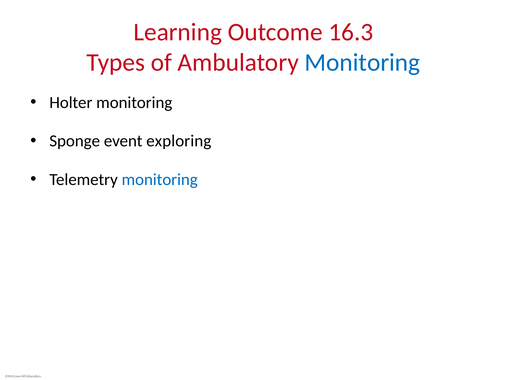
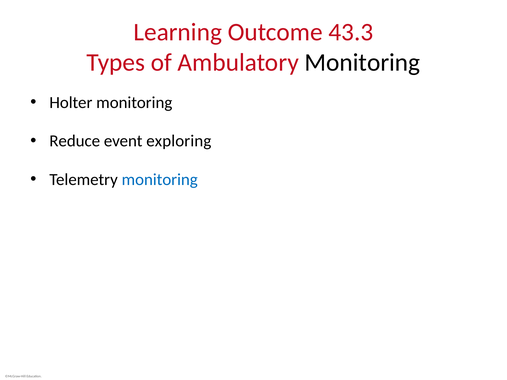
16.3: 16.3 -> 43.3
Monitoring at (362, 63) colour: blue -> black
Sponge: Sponge -> Reduce
